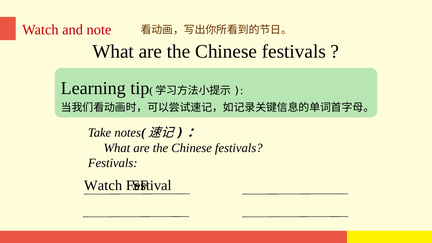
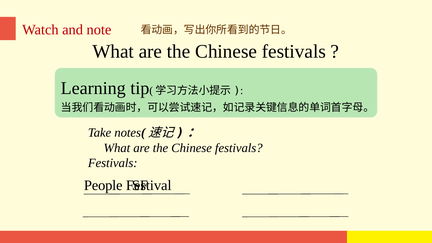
Watch at (103, 185): Watch -> People
